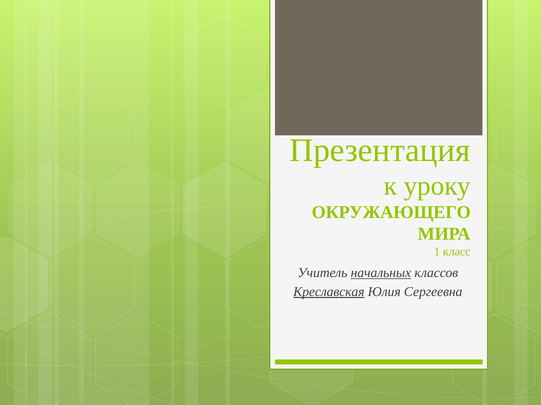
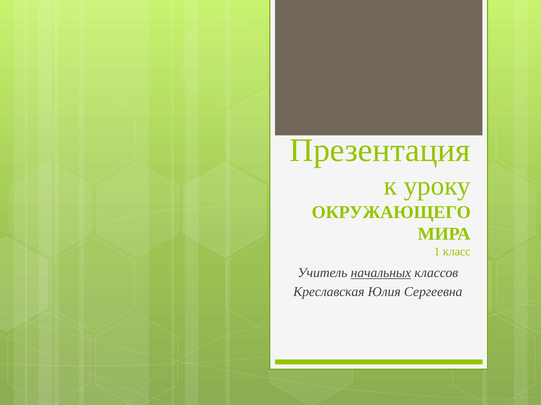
Креславская underline: present -> none
